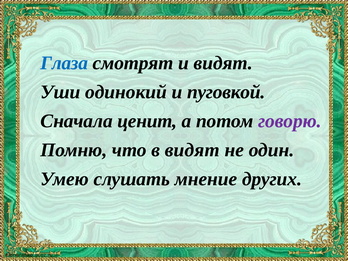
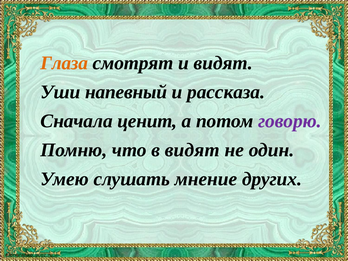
Глаза colour: blue -> orange
одинокий: одинокий -> напевный
пуговкой: пуговкой -> рассказа
